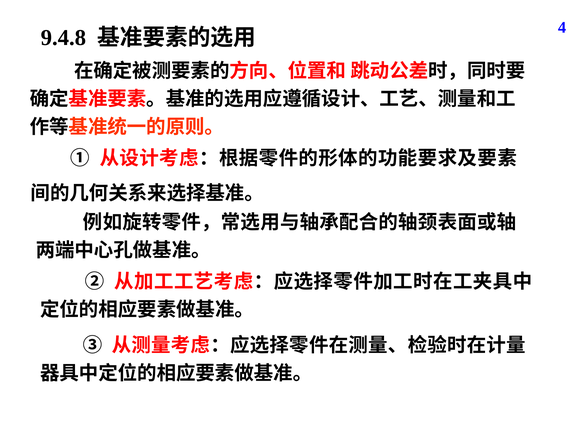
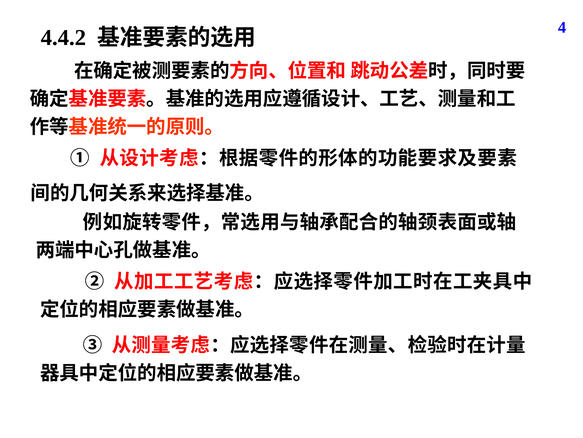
9.4.8: 9.4.8 -> 4.4.2
